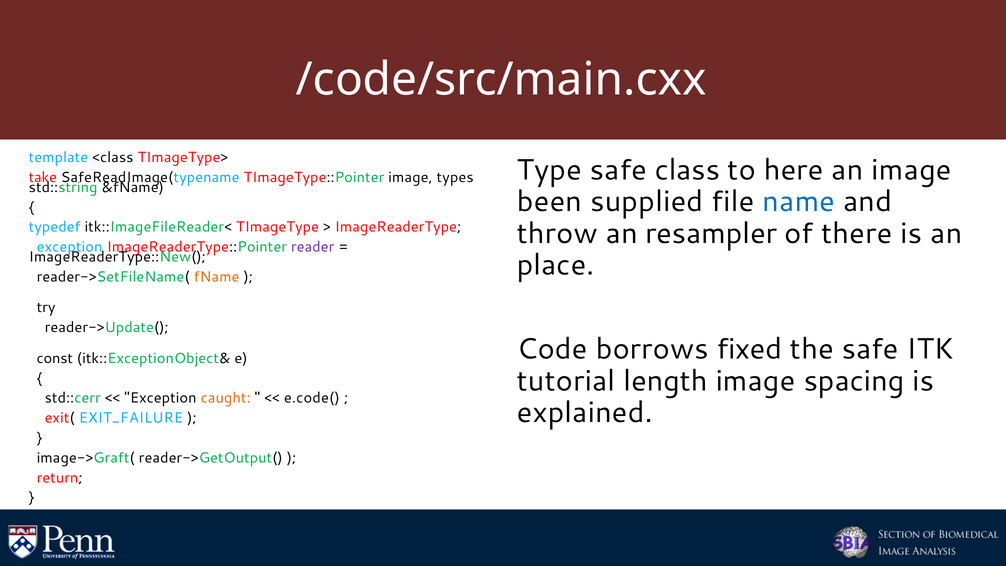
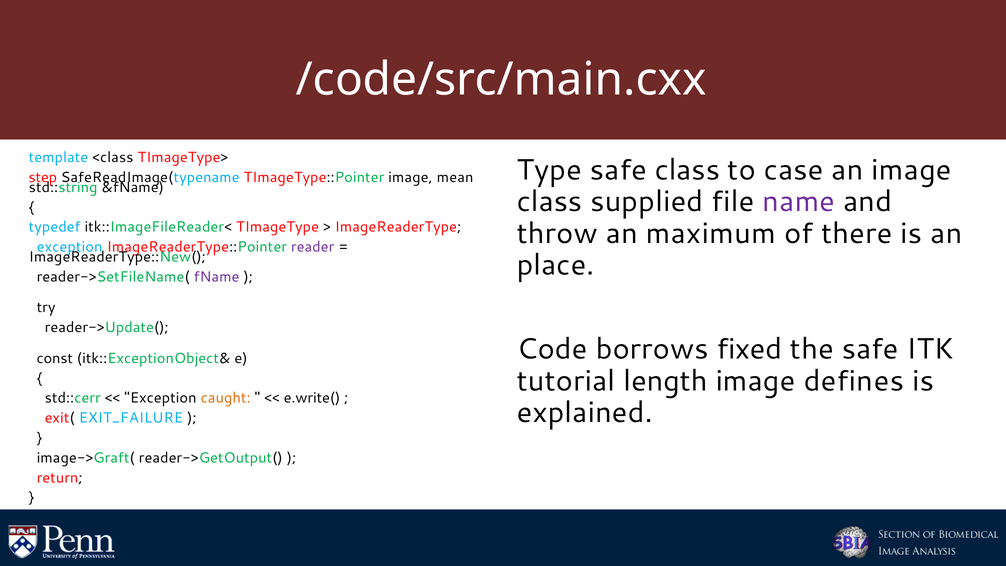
here: here -> case
take: take -> step
types: types -> mean
been at (549, 202): been -> class
name colour: blue -> purple
resampler: resampler -> maximum
fName colour: orange -> purple
spacing: spacing -> defines
e.code(: e.code( -> e.write(
